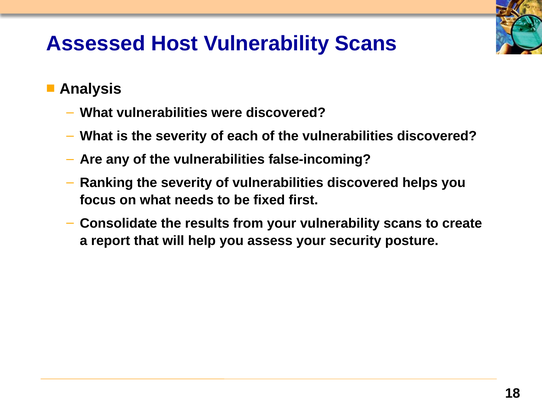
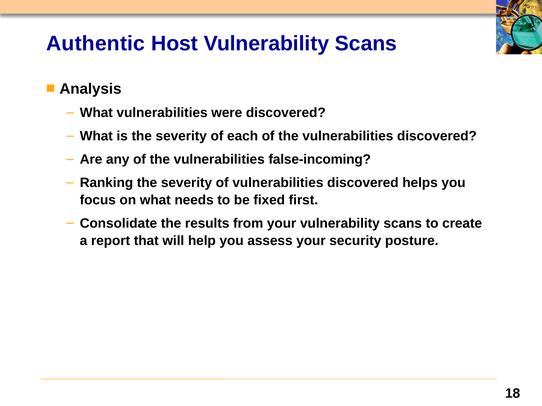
Assessed: Assessed -> Authentic
